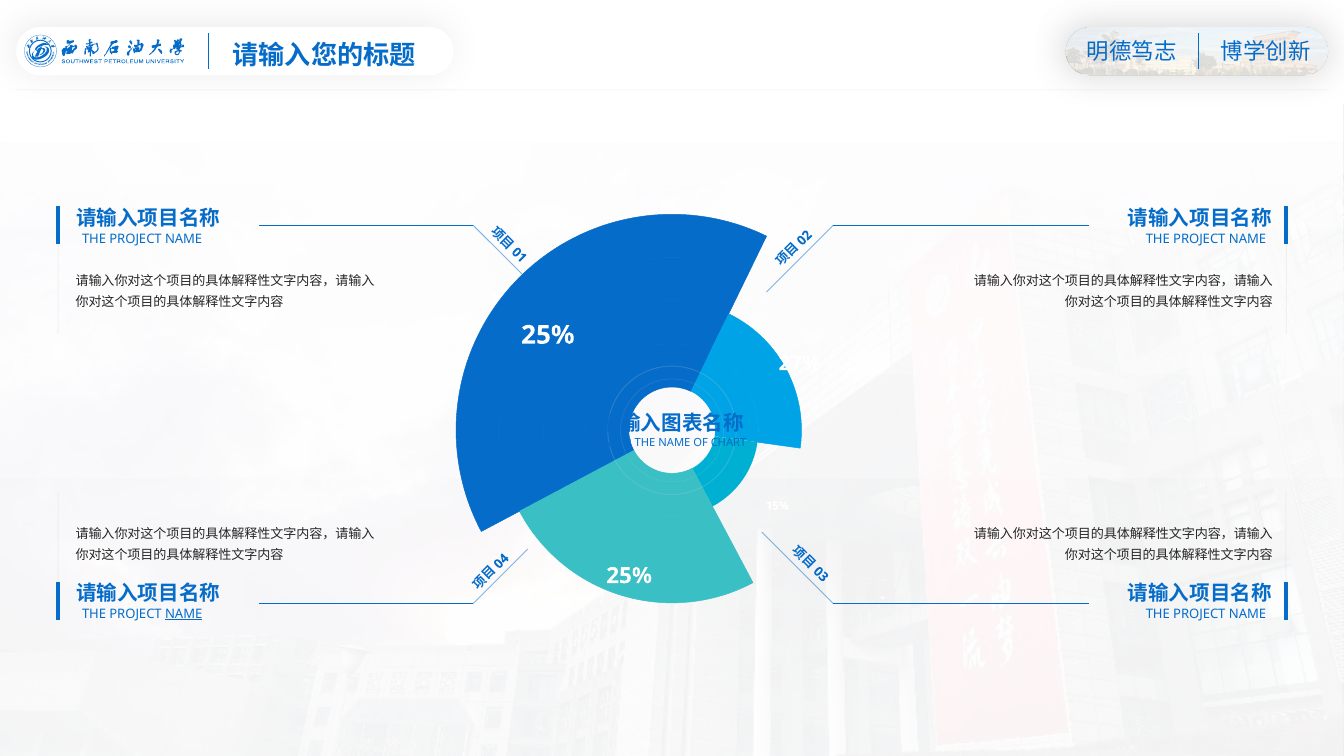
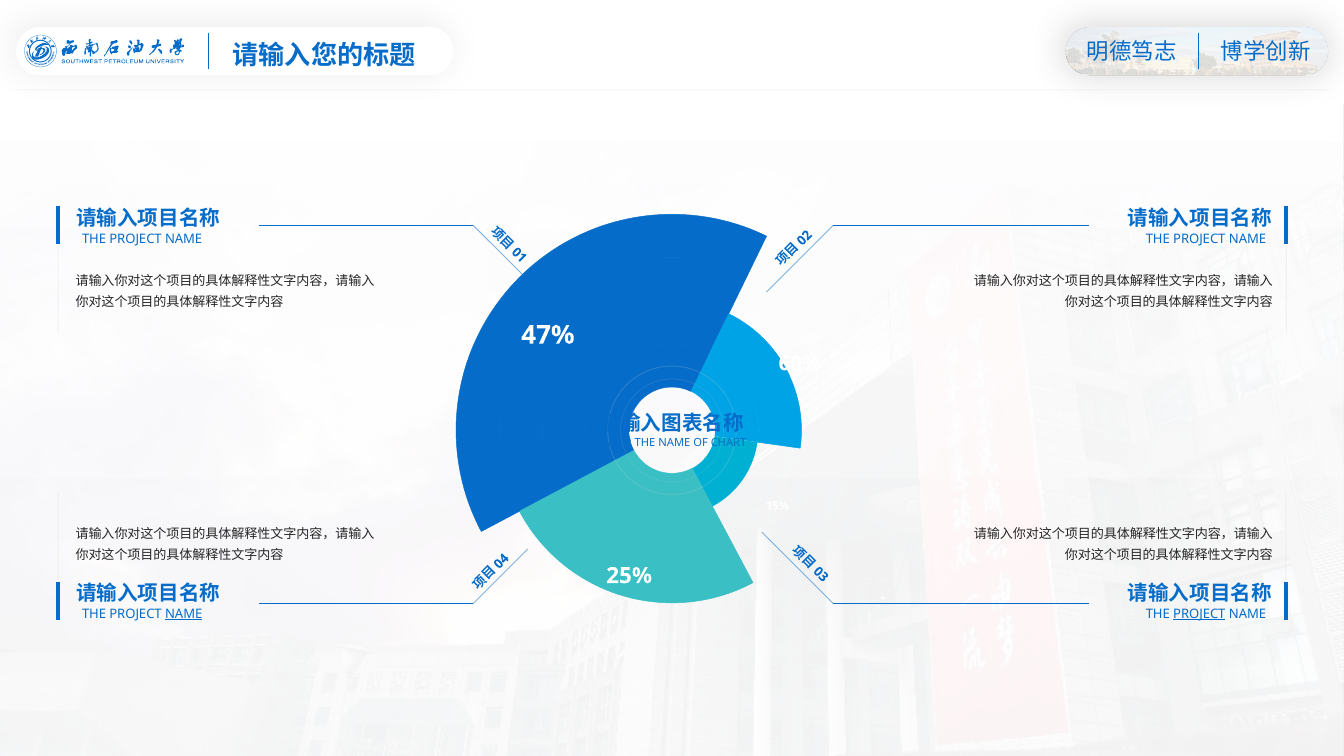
25% at (548, 335): 25% -> 47%
27%: 27% -> 60%
PROJECT at (1199, 614) underline: none -> present
